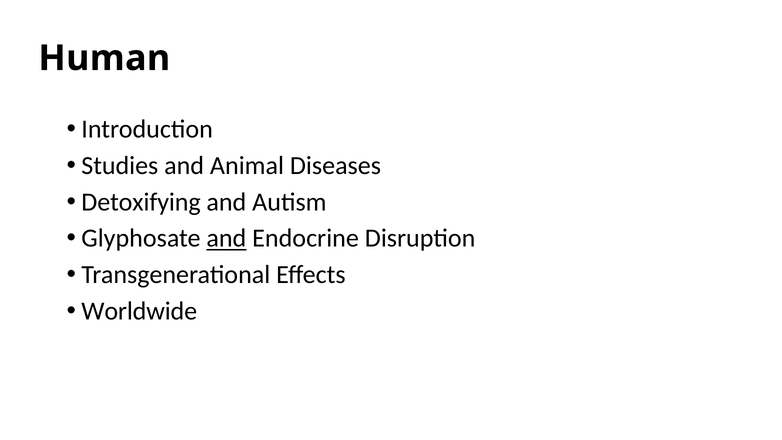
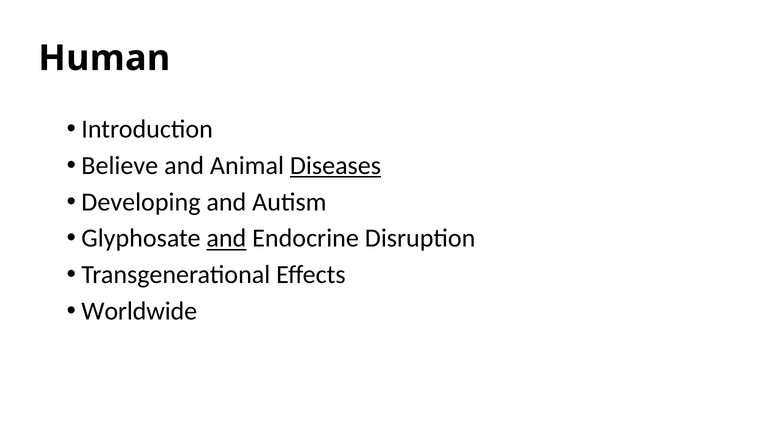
Studies: Studies -> Believe
Diseases underline: none -> present
Detoxifying: Detoxifying -> Developing
